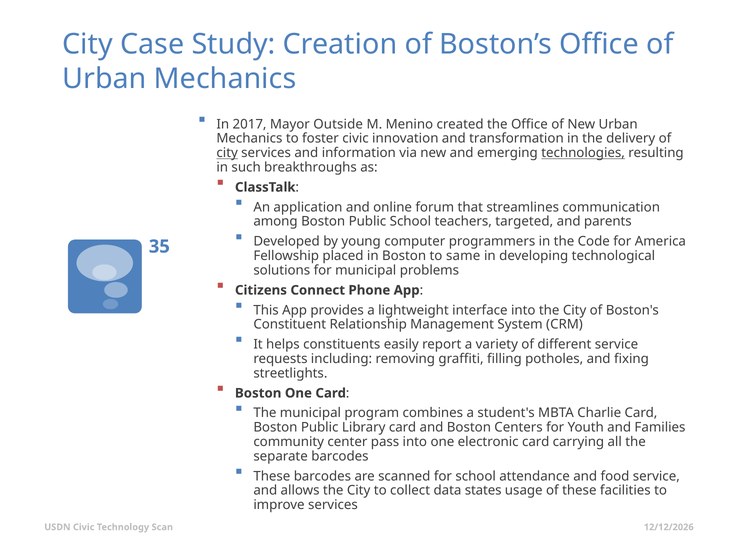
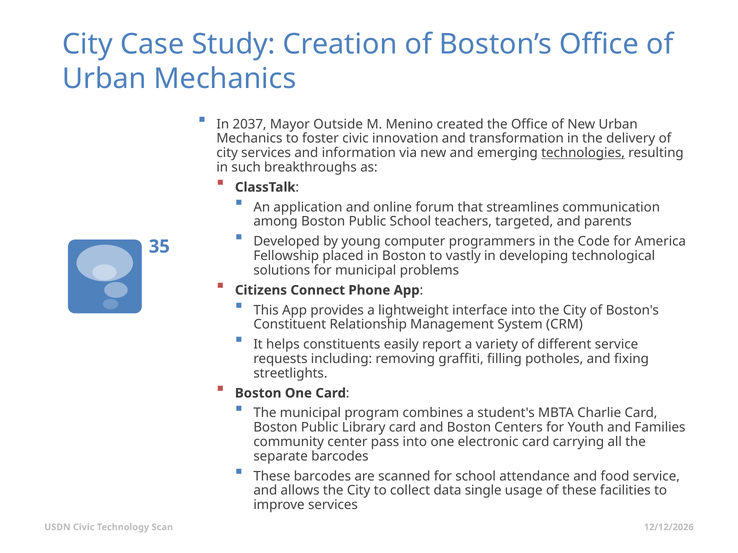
2017: 2017 -> 2037
city at (227, 153) underline: present -> none
same: same -> vastly
states: states -> single
